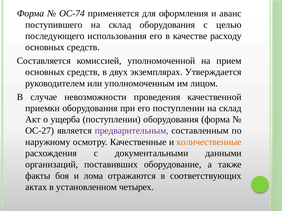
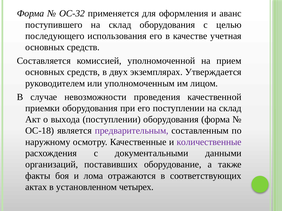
ОС-74: ОС-74 -> ОС-32
расходу: расходу -> учетная
ущерба: ущерба -> выхода
ОС-27: ОС-27 -> ОС-18
количественные colour: orange -> purple
